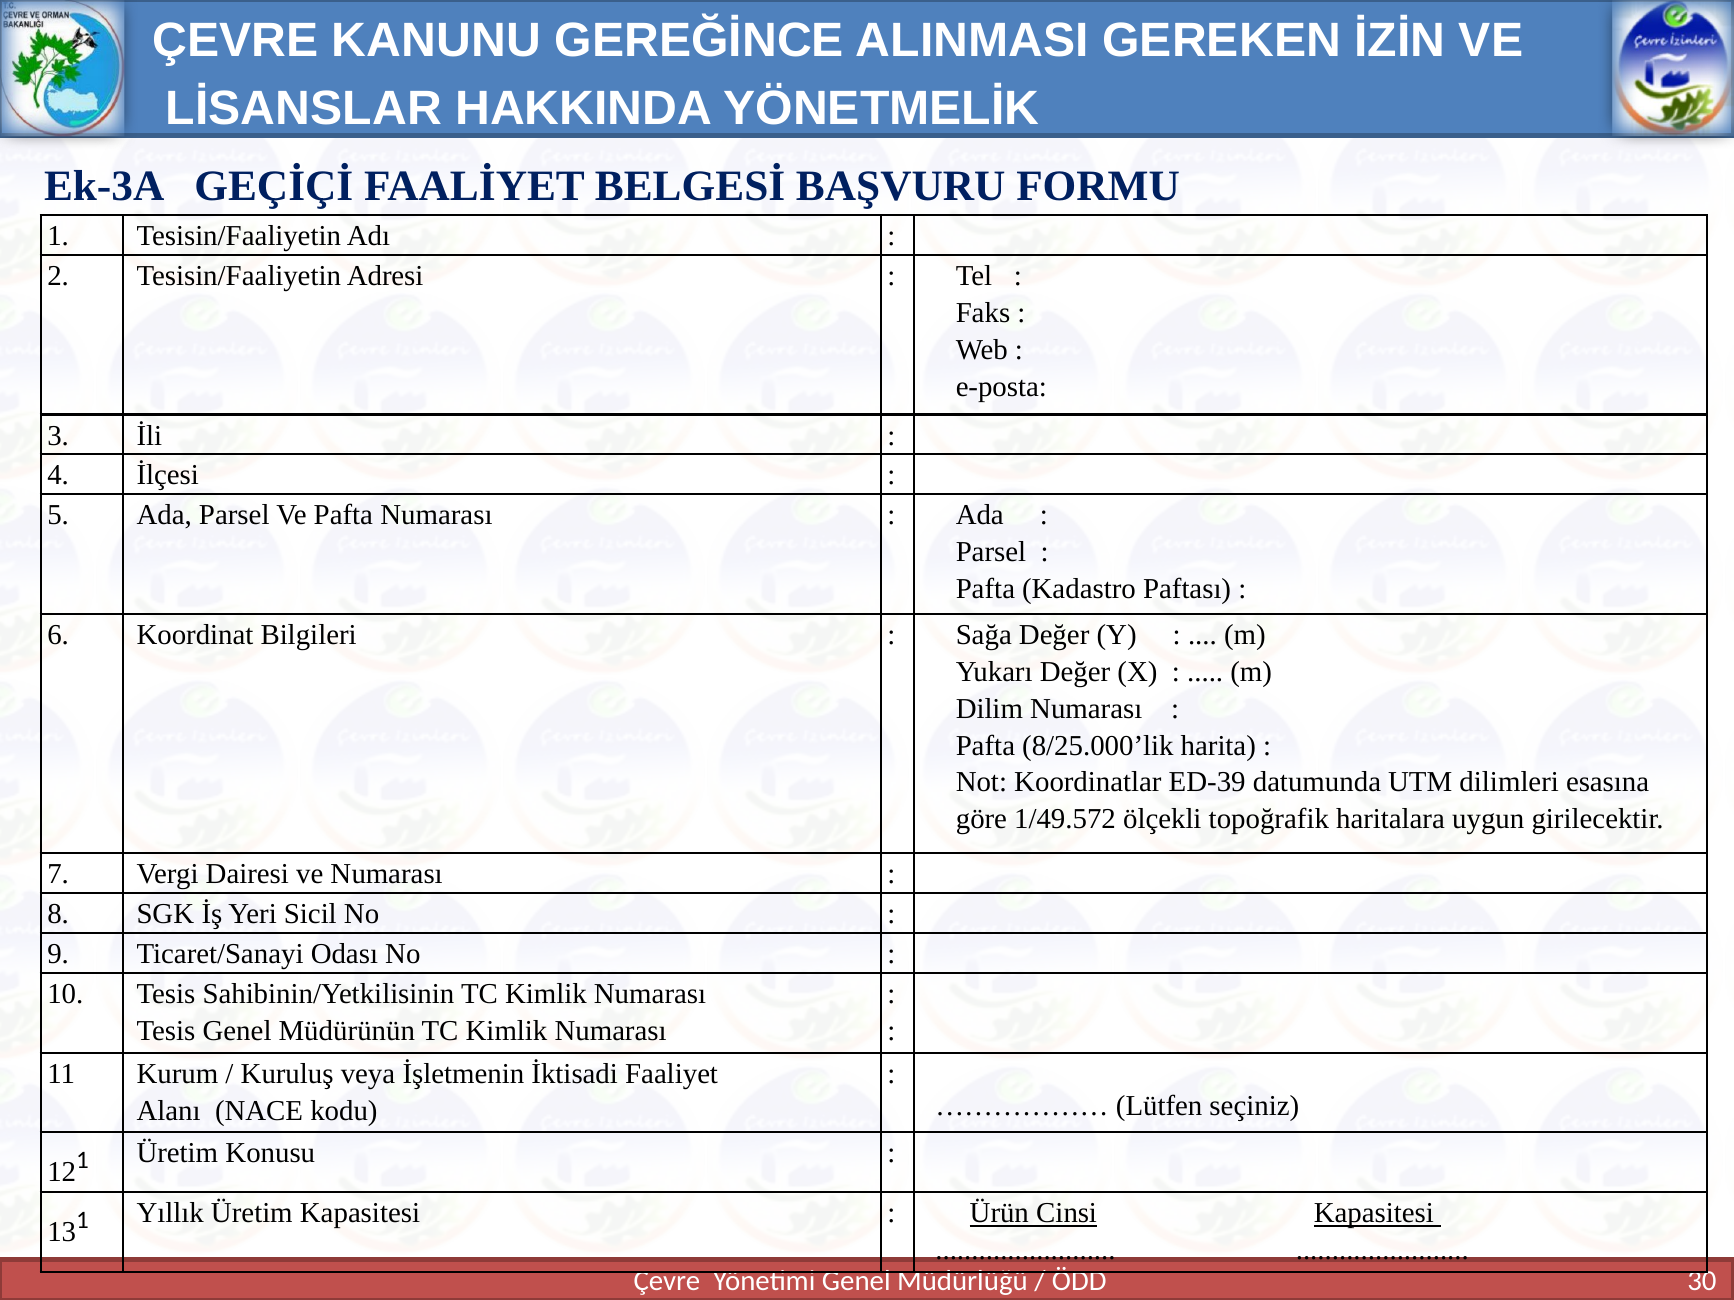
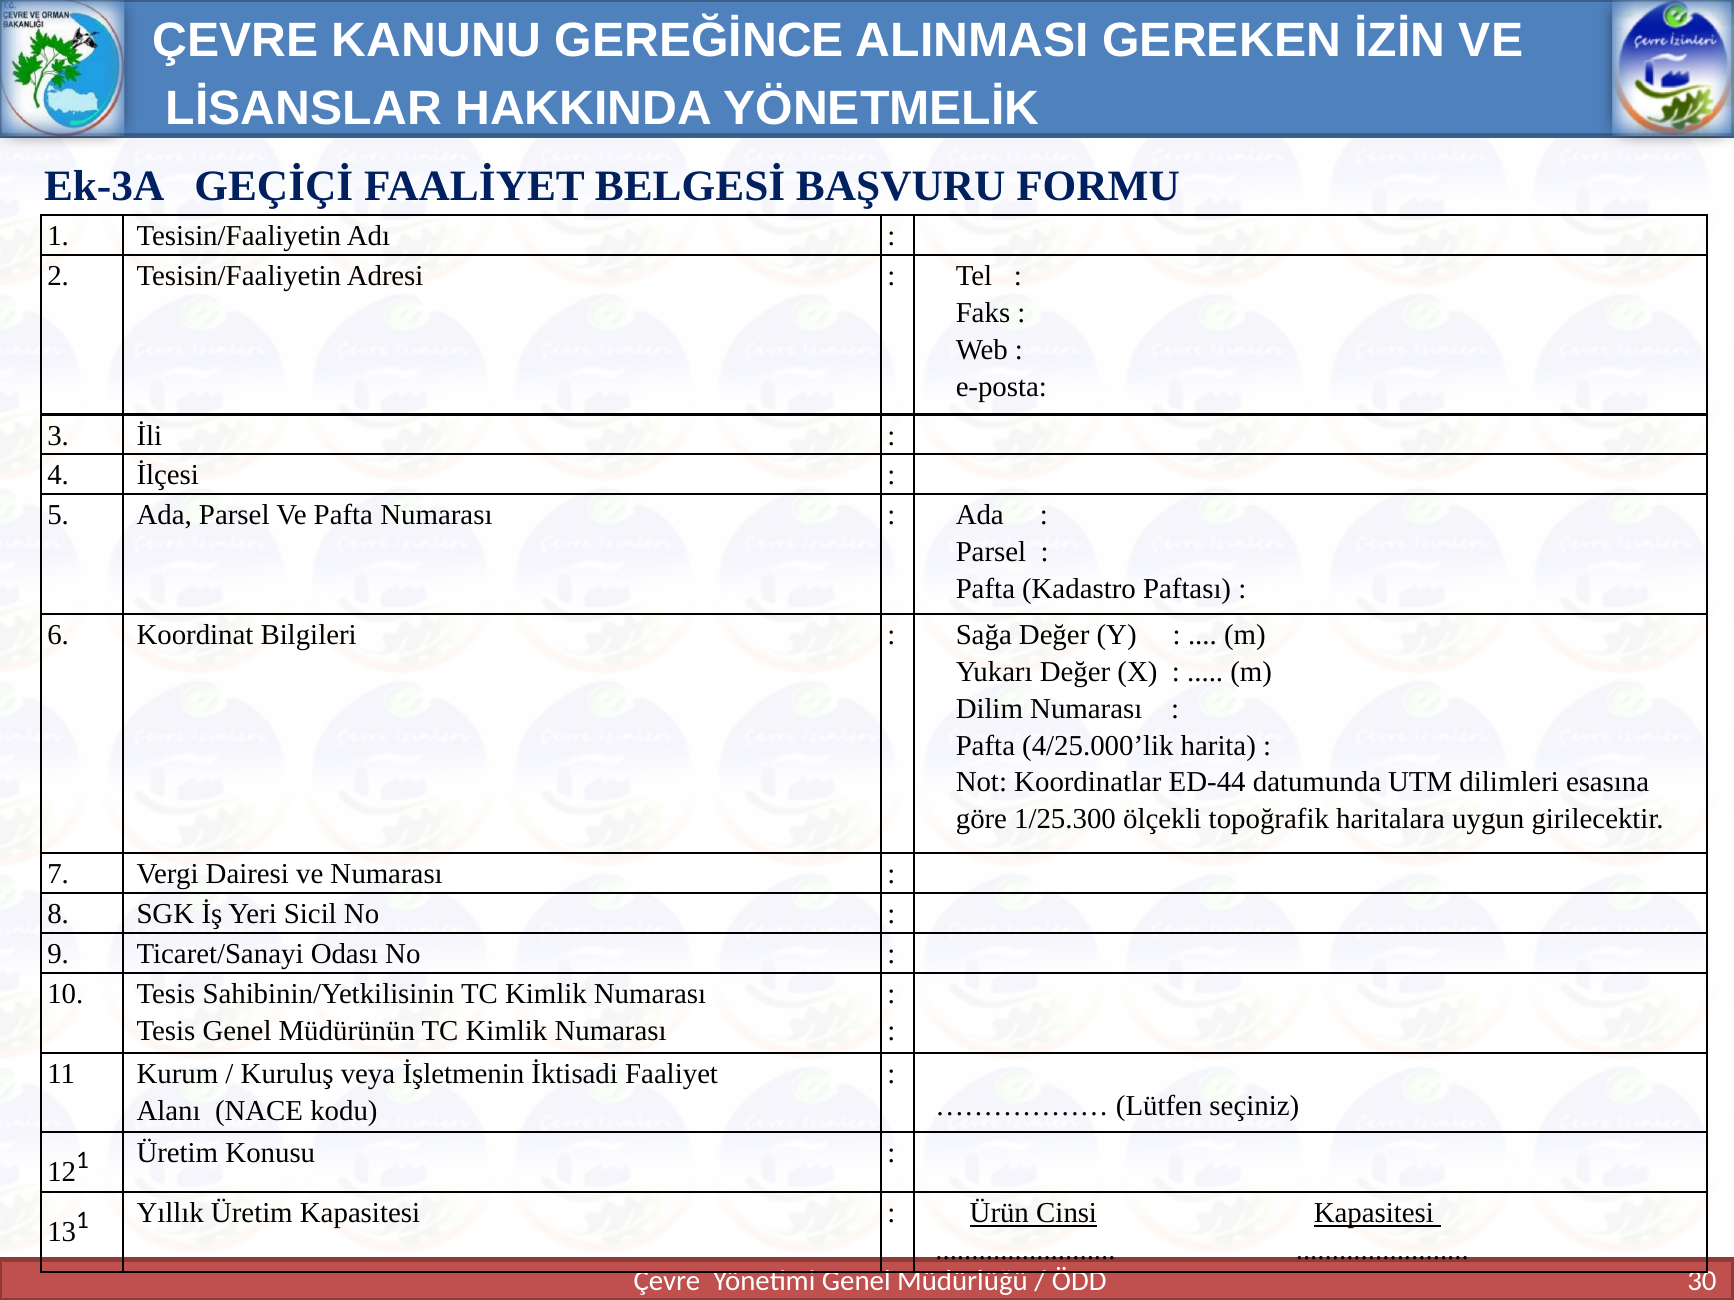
8/25.000’lik: 8/25.000’lik -> 4/25.000’lik
ED-39: ED-39 -> ED-44
1/49.572: 1/49.572 -> 1/25.300
